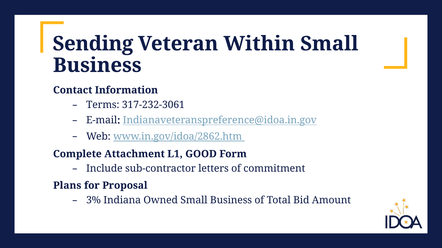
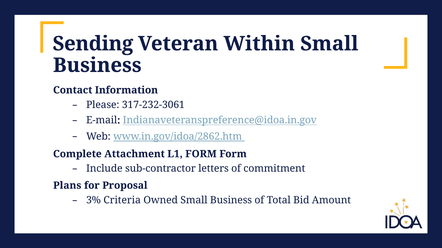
Terms: Terms -> Please
L1 GOOD: GOOD -> FORM
Indiana: Indiana -> Criteria
